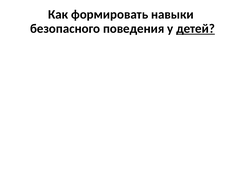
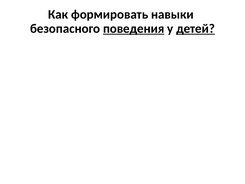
поведения underline: none -> present
